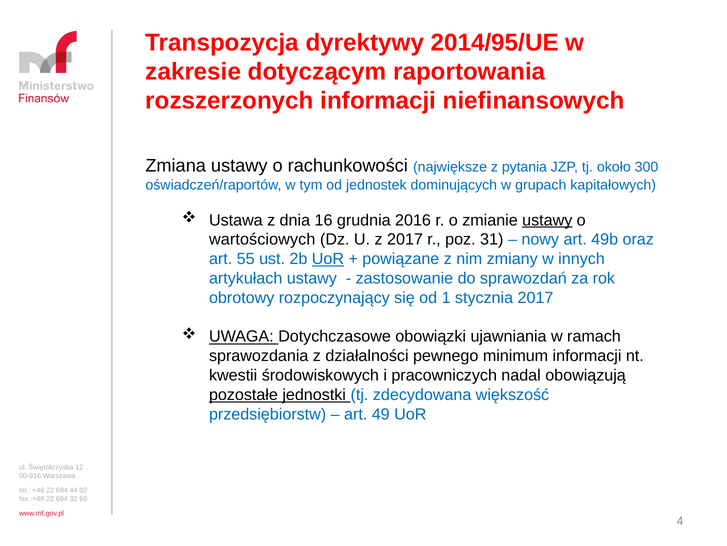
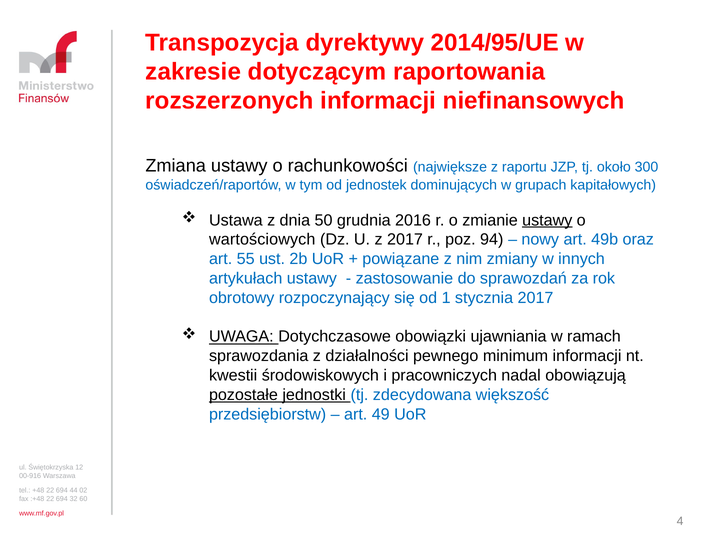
pytania: pytania -> raportu
16: 16 -> 50
31: 31 -> 94
UoR at (328, 259) underline: present -> none
